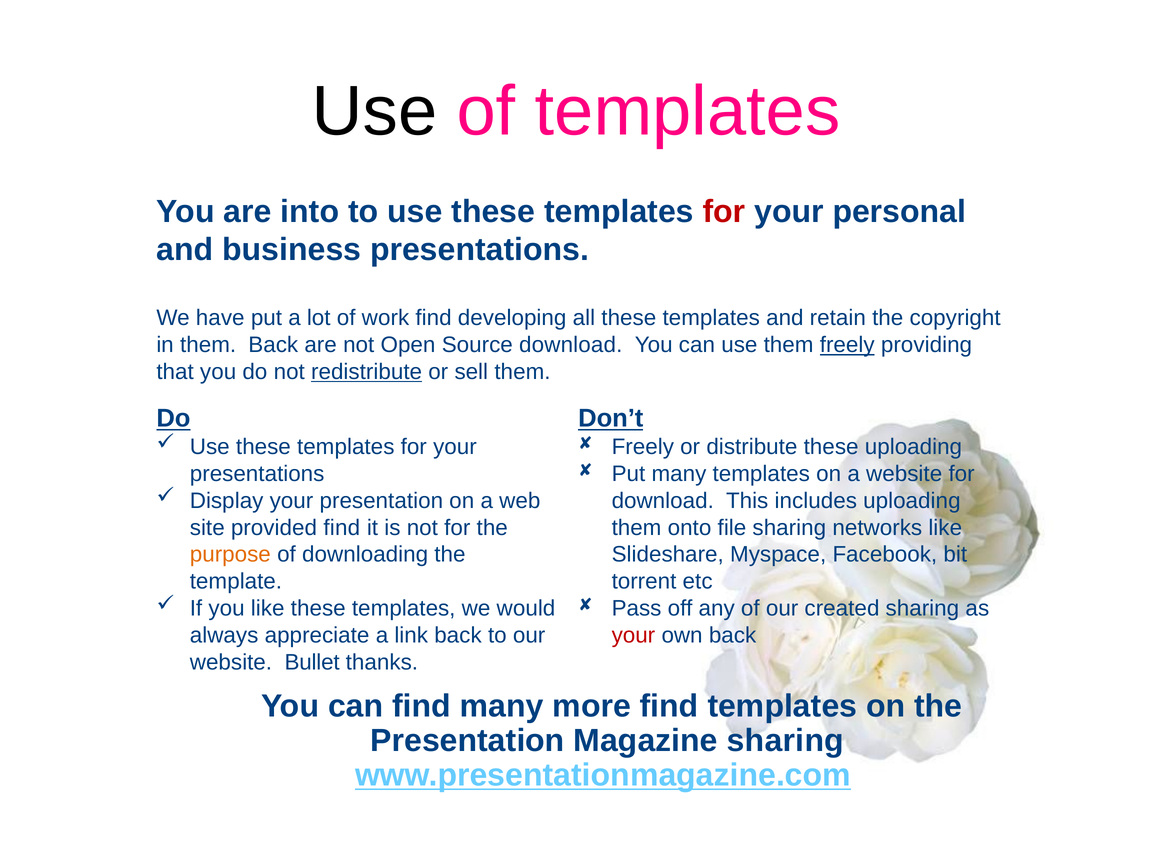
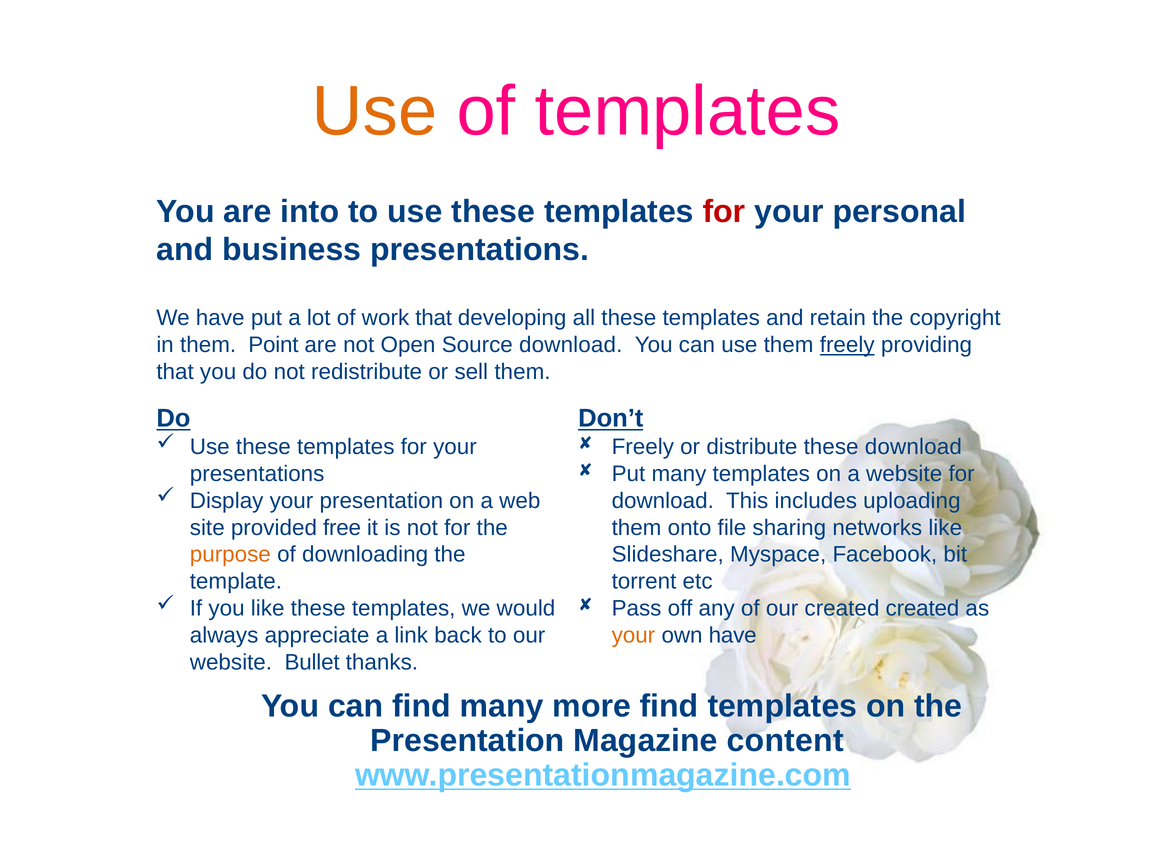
Use at (375, 112) colour: black -> orange
work find: find -> that
them Back: Back -> Point
redistribute underline: present -> none
these uploading: uploading -> download
provided find: find -> free
created sharing: sharing -> created
your at (633, 636) colour: red -> orange
own back: back -> have
Magazine sharing: sharing -> content
